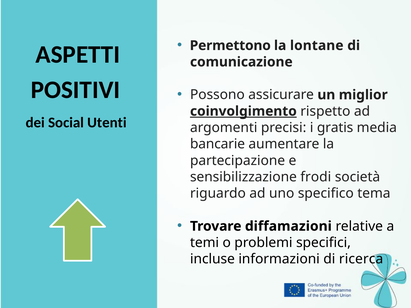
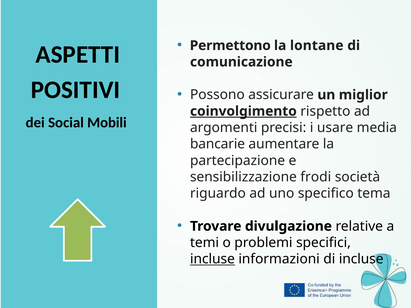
Utenti: Utenti -> Mobili
gratis: gratis -> usare
diffamazioni: diffamazioni -> divulgazione
incluse at (212, 259) underline: none -> present
di ricerca: ricerca -> incluse
